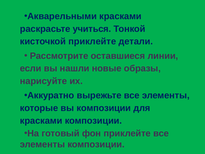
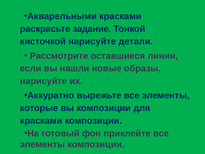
учиться: учиться -> задание
кисточкой приклейте: приклейте -> нарисуйте
